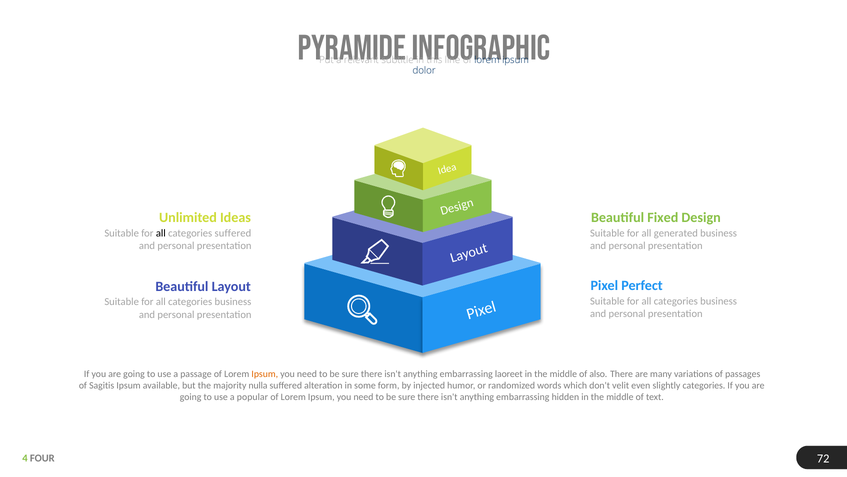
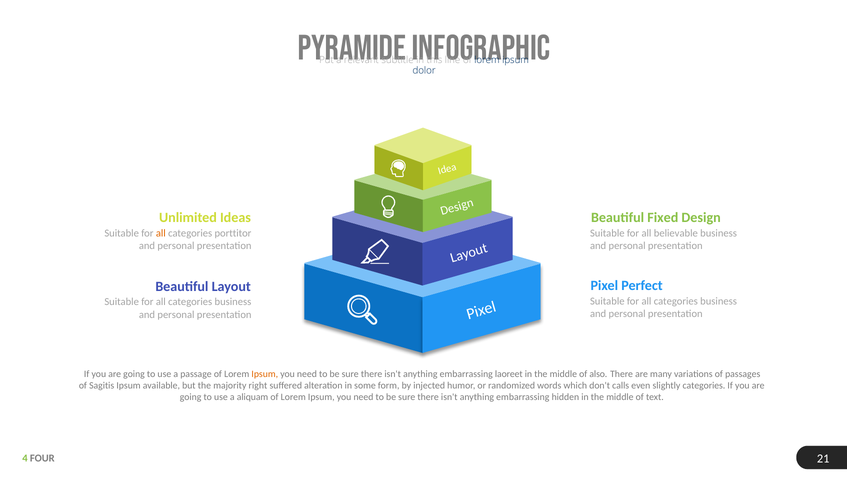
all at (161, 233) colour: black -> orange
categories suffered: suffered -> porttitor
generated: generated -> believable
nulla: nulla -> right
velit: velit -> calls
popular: popular -> aliquam
72: 72 -> 21
